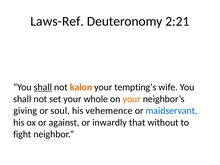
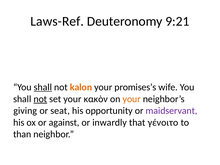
2:21: 2:21 -> 9:21
tempting’s: tempting’s -> promises’s
not at (40, 99) underline: none -> present
whole: whole -> κακὸν
soul: soul -> seat
vehemence: vehemence -> opportunity
maidservant colour: blue -> purple
without: without -> γένοιτο
fight: fight -> than
